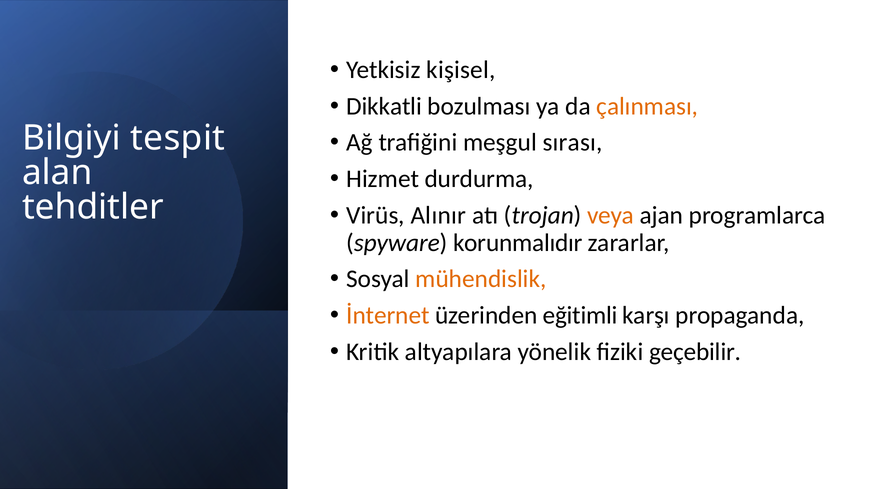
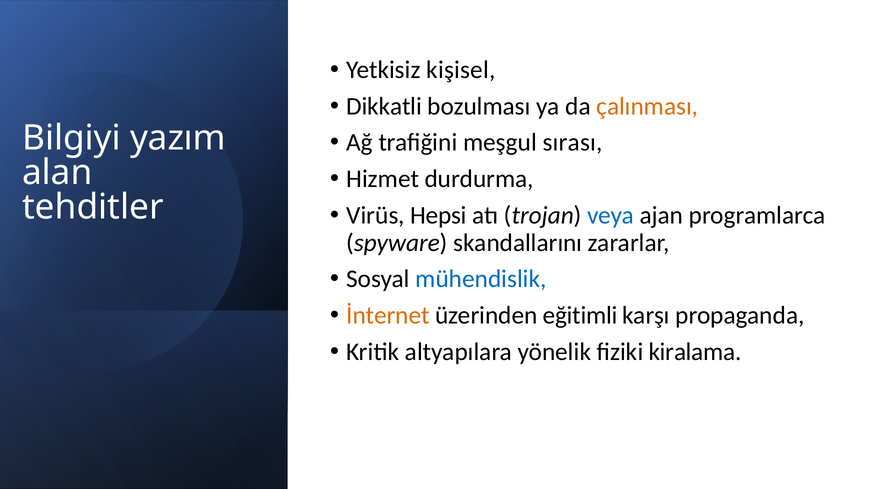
tespit: tespit -> yazım
Alınır: Alınır -> Hepsi
veya colour: orange -> blue
korunmalıdır: korunmalıdır -> skandallarını
mühendislik colour: orange -> blue
geçebilir: geçebilir -> kiralama
